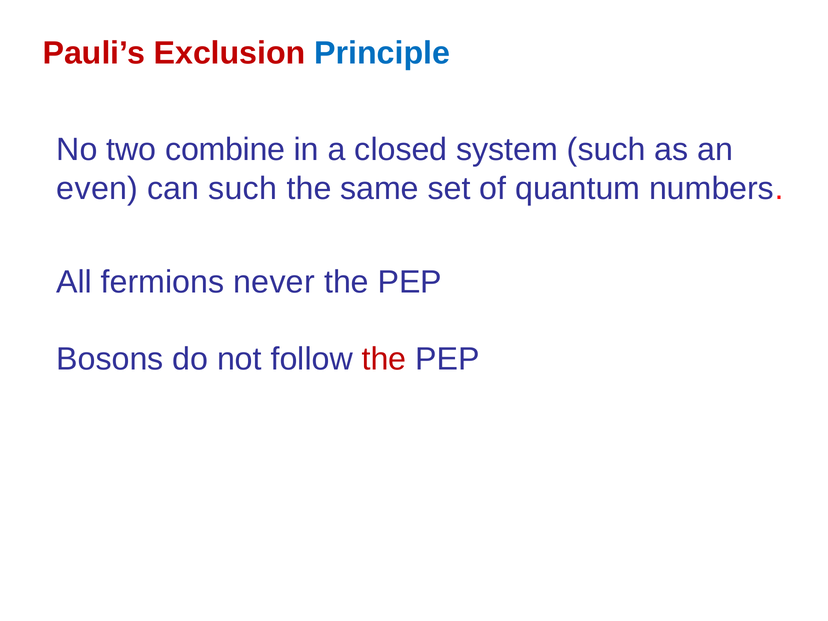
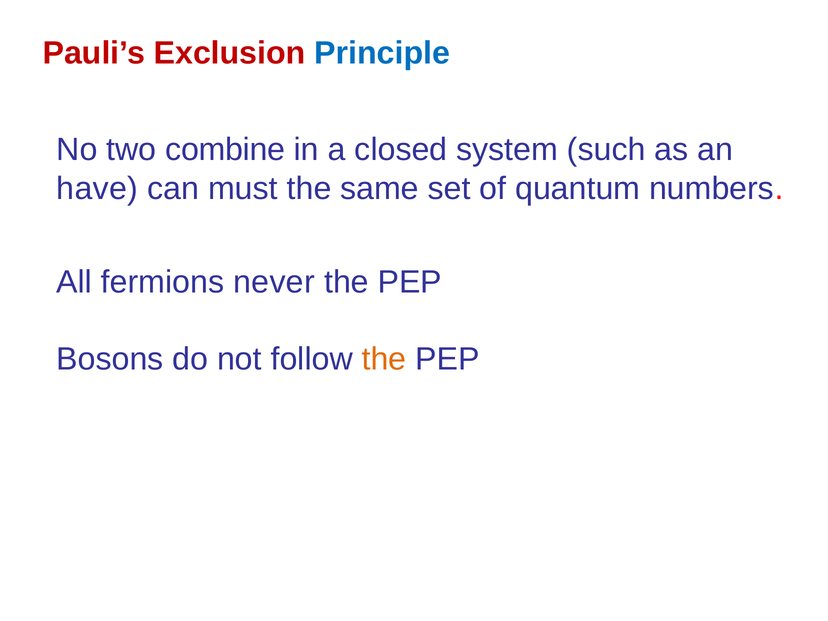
even: even -> have
can such: such -> must
the at (384, 359) colour: red -> orange
